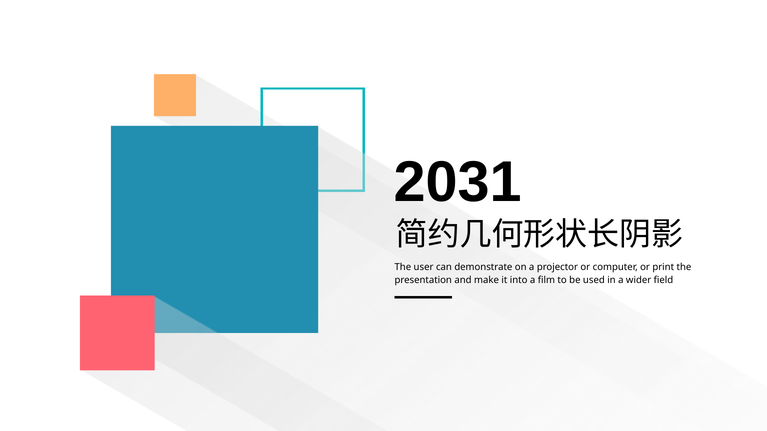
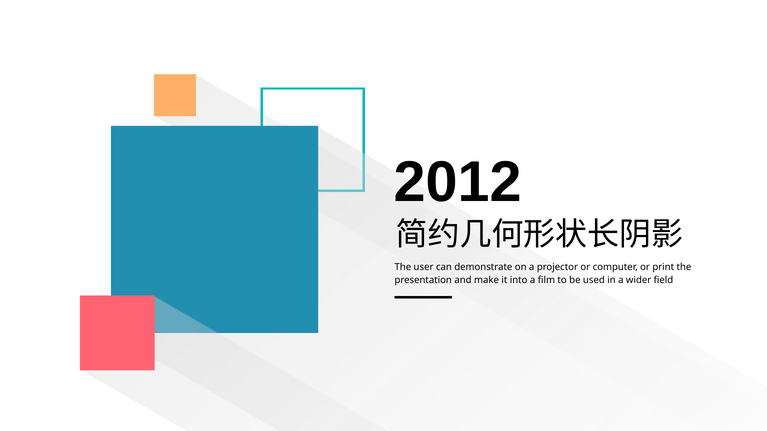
2031: 2031 -> 2012
